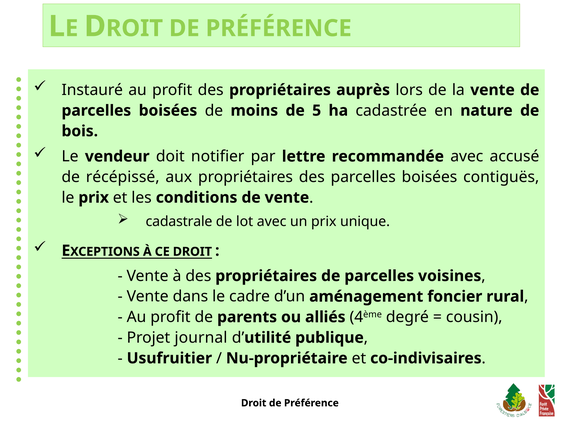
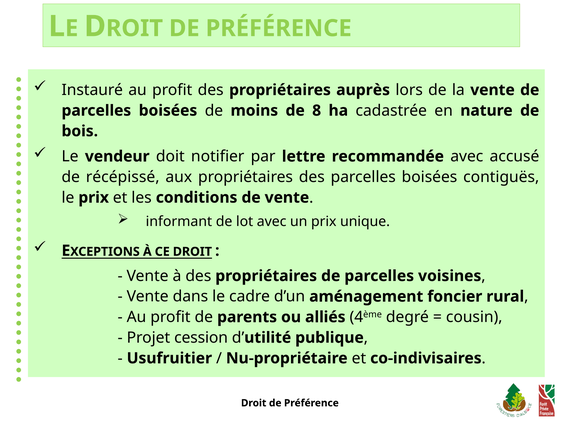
5: 5 -> 8
cadastrale: cadastrale -> informant
journal: journal -> cession
